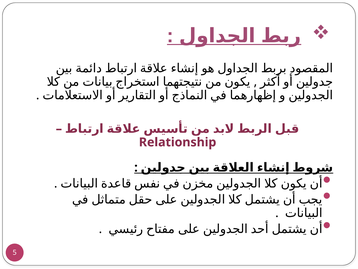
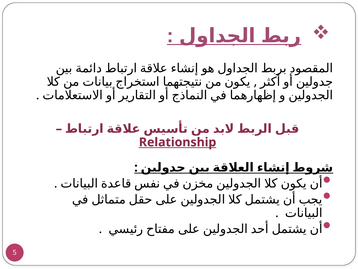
Relationship underline: none -> present
